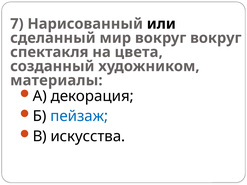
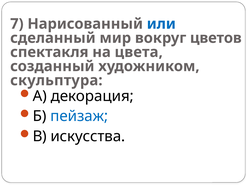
или colour: black -> blue
вокруг вокруг: вокруг -> цветов
материалы: материалы -> скульптура
